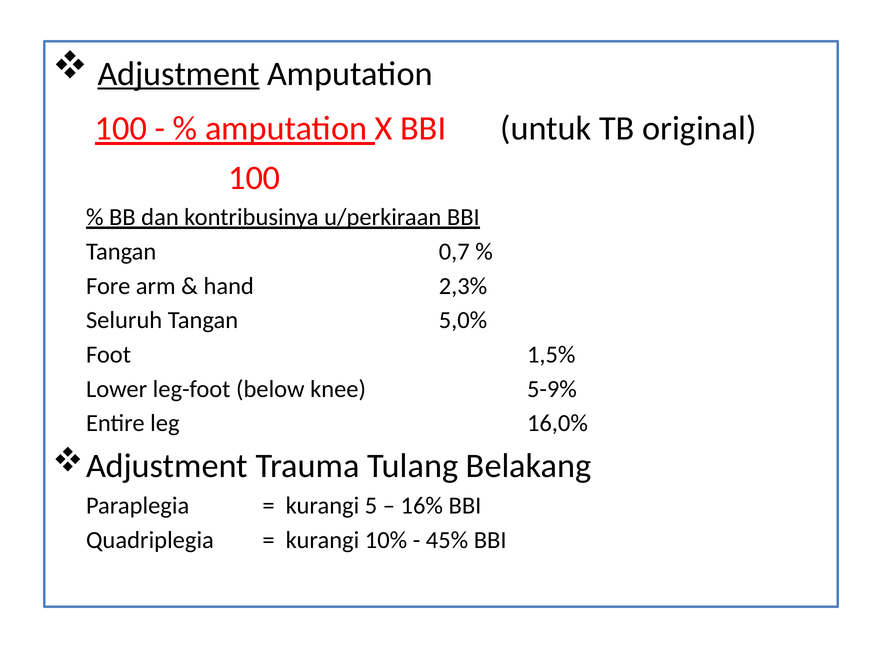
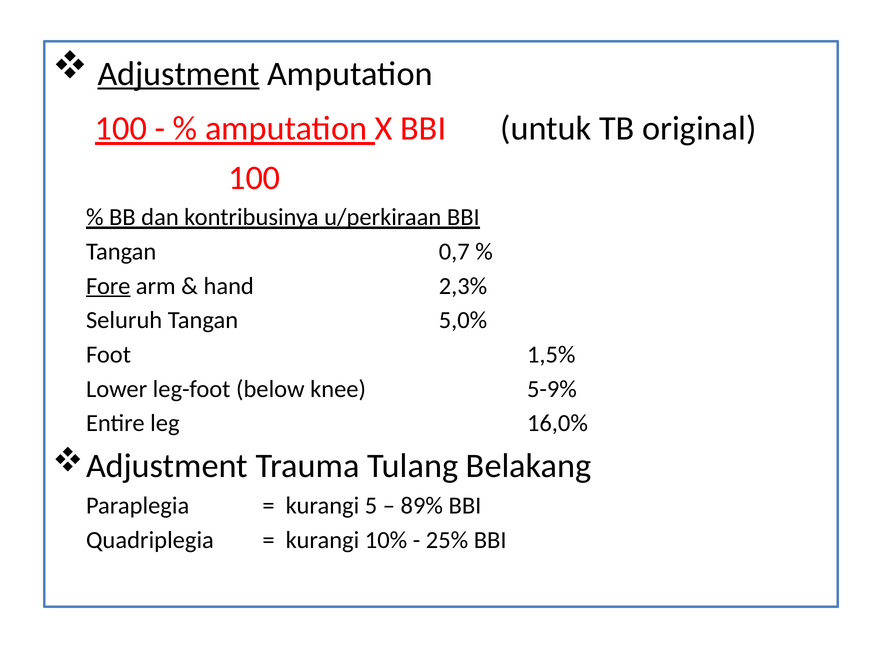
Fore underline: none -> present
16%: 16% -> 89%
45%: 45% -> 25%
